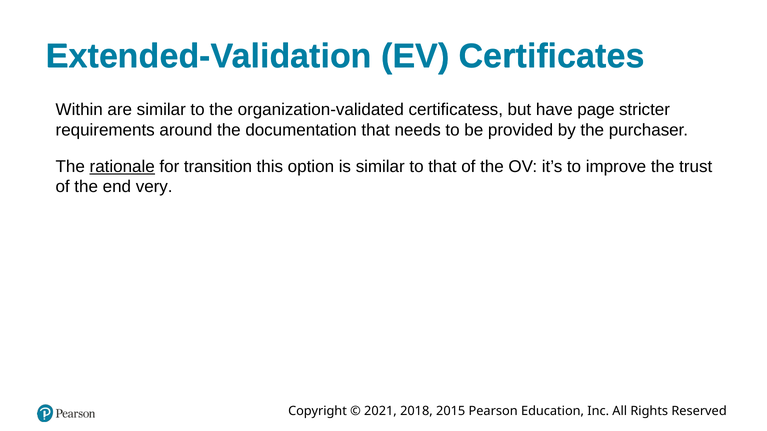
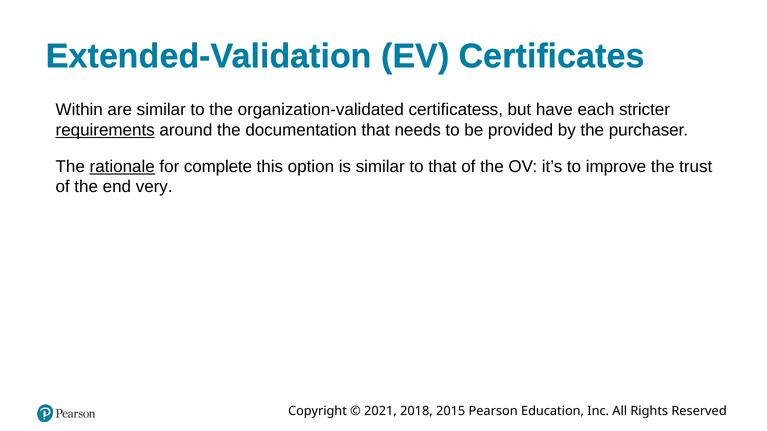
page: page -> each
requirements underline: none -> present
transition: transition -> complete
